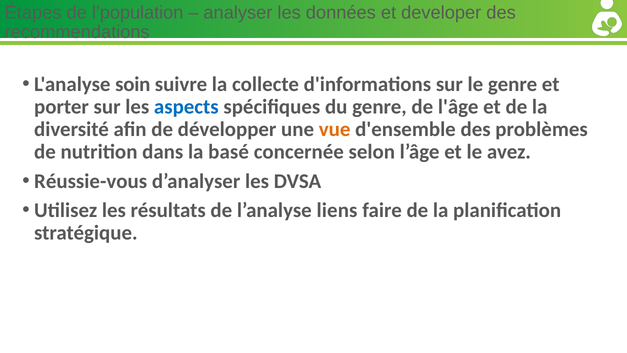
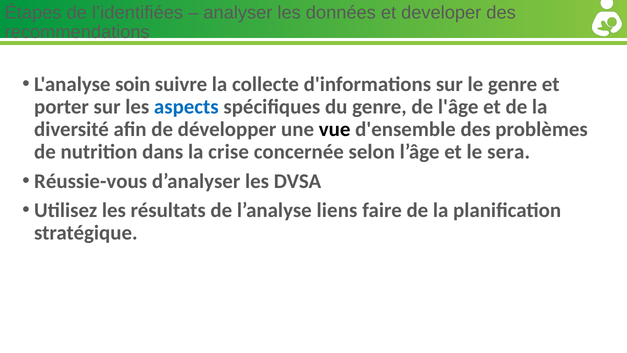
l’population: l’population -> l’identifiées
vue colour: orange -> black
basé: basé -> crise
avez: avez -> sera
